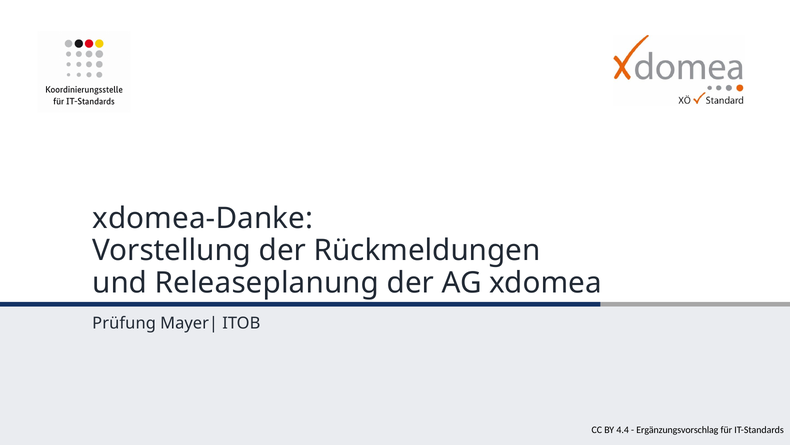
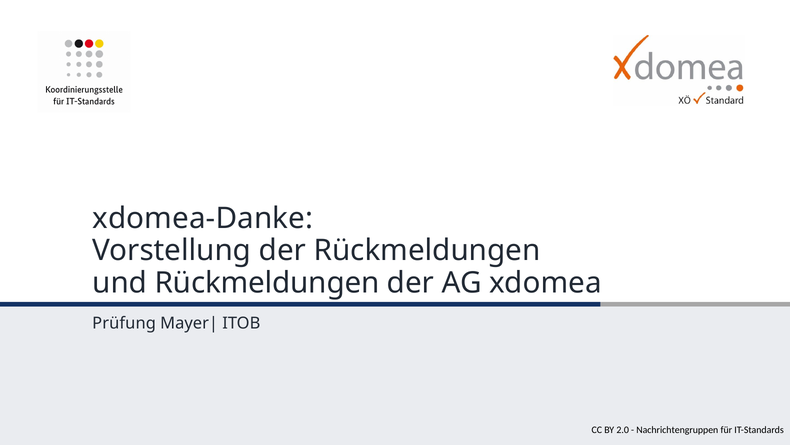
und Releaseplanung: Releaseplanung -> Rückmeldungen
4.4: 4.4 -> 2.0
Ergänzungsvorschlag: Ergänzungsvorschlag -> Nachrichtengruppen
